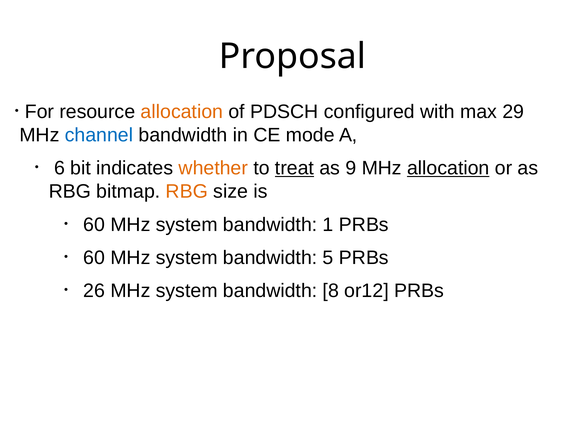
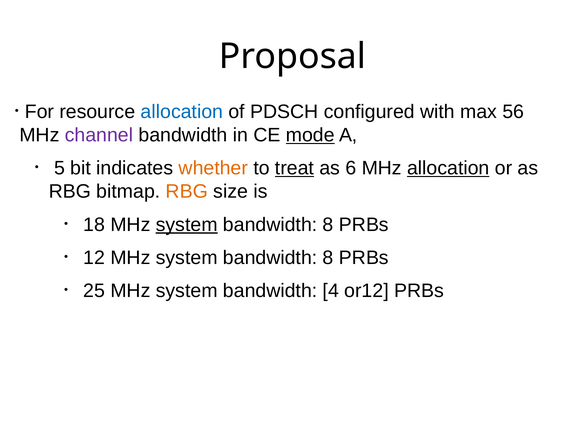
allocation at (182, 112) colour: orange -> blue
29: 29 -> 56
channel colour: blue -> purple
mode underline: none -> present
6: 6 -> 5
9: 9 -> 6
60 at (94, 225): 60 -> 18
system at (187, 225) underline: none -> present
1 at (328, 225): 1 -> 8
60 at (94, 258): 60 -> 12
5 at (328, 258): 5 -> 8
26: 26 -> 25
8: 8 -> 4
